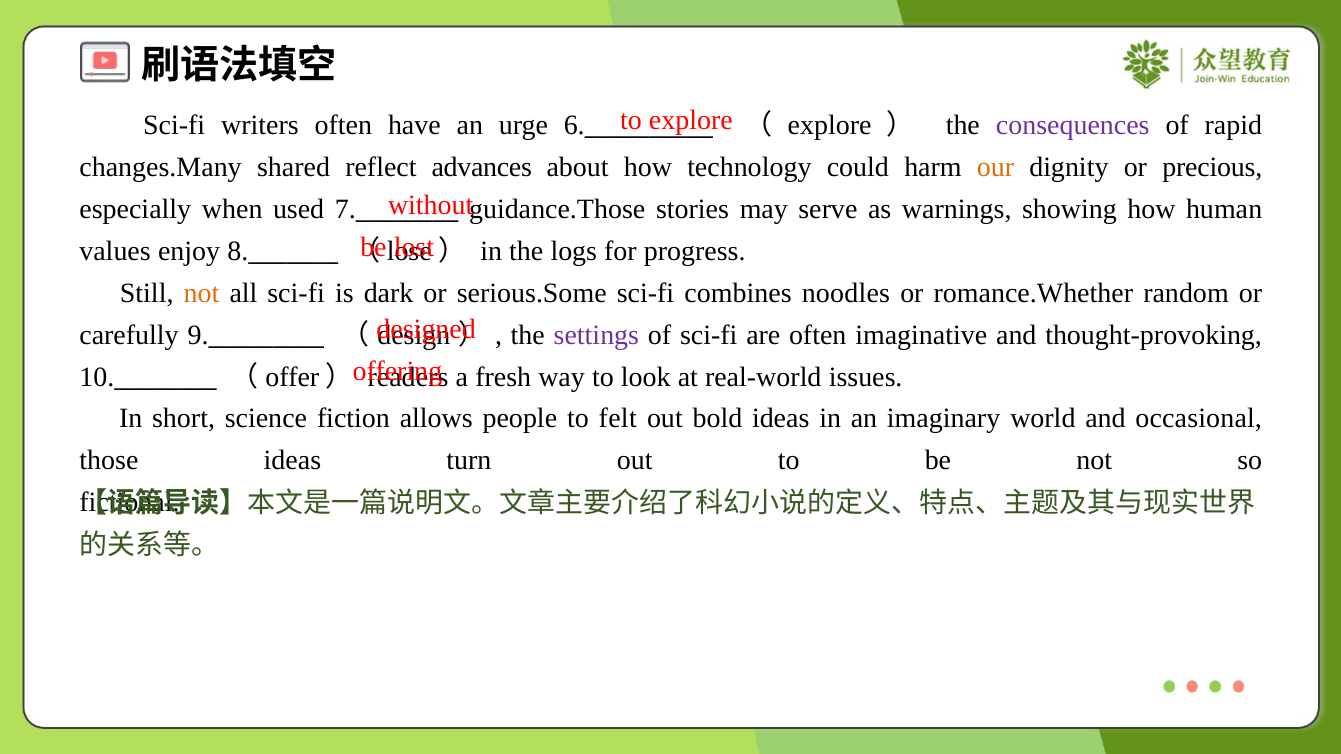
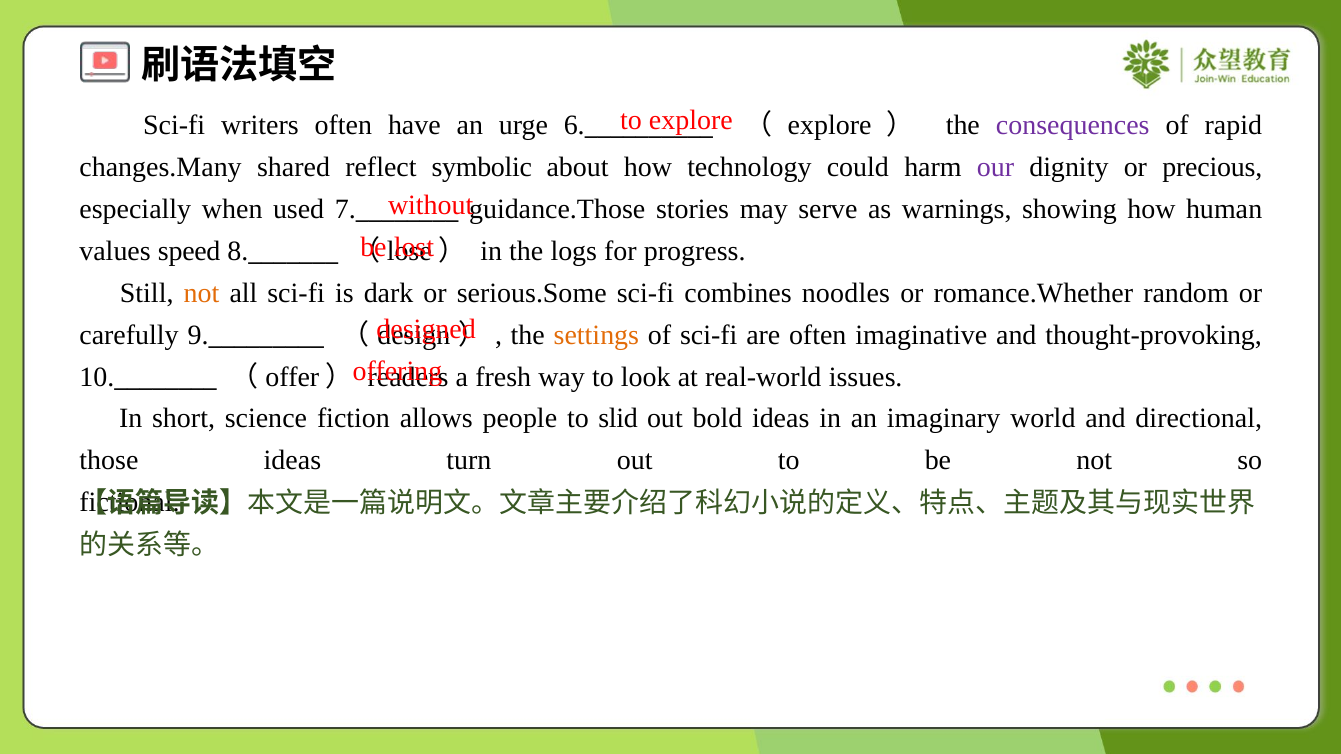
advances: advances -> symbolic
our colour: orange -> purple
enjoy: enjoy -> speed
settings colour: purple -> orange
felt: felt -> slid
occasional: occasional -> directional
